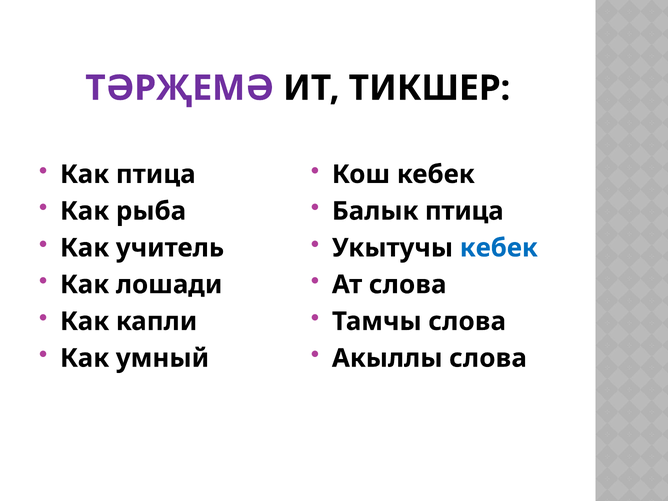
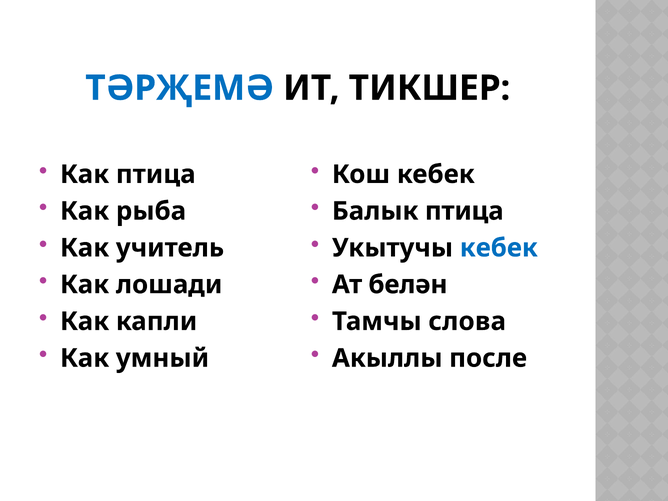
ТӘРҖЕМӘ colour: purple -> blue
Ат слова: слова -> белән
Акыллы слова: слова -> после
